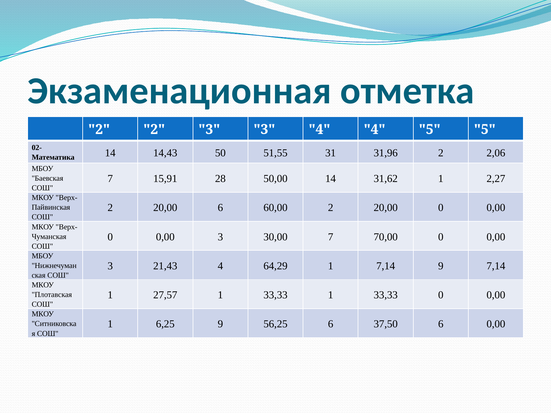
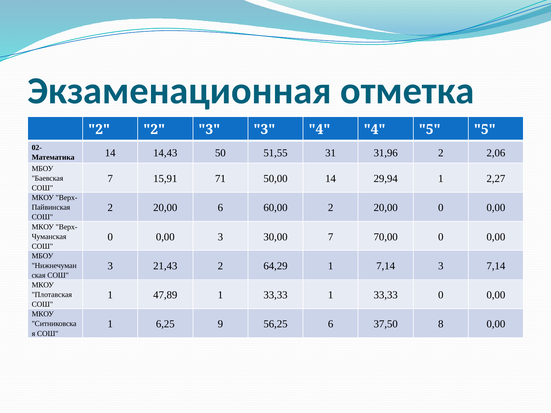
28: 28 -> 71
31,62: 31,62 -> 29,94
21,43 4: 4 -> 2
7,14 9: 9 -> 3
27,57: 27,57 -> 47,89
37,50 6: 6 -> 8
